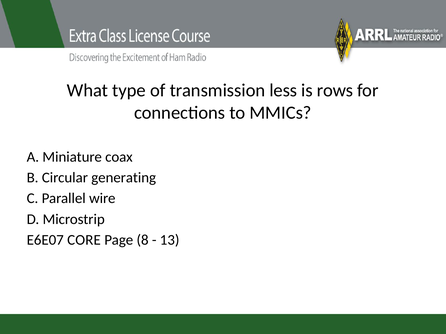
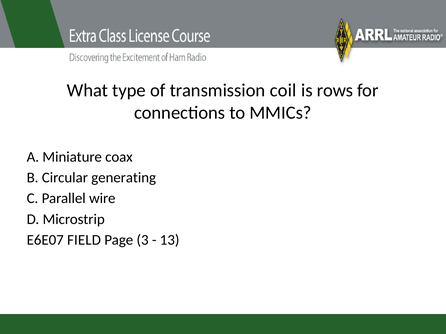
less: less -> coil
CORE: CORE -> FIELD
8: 8 -> 3
